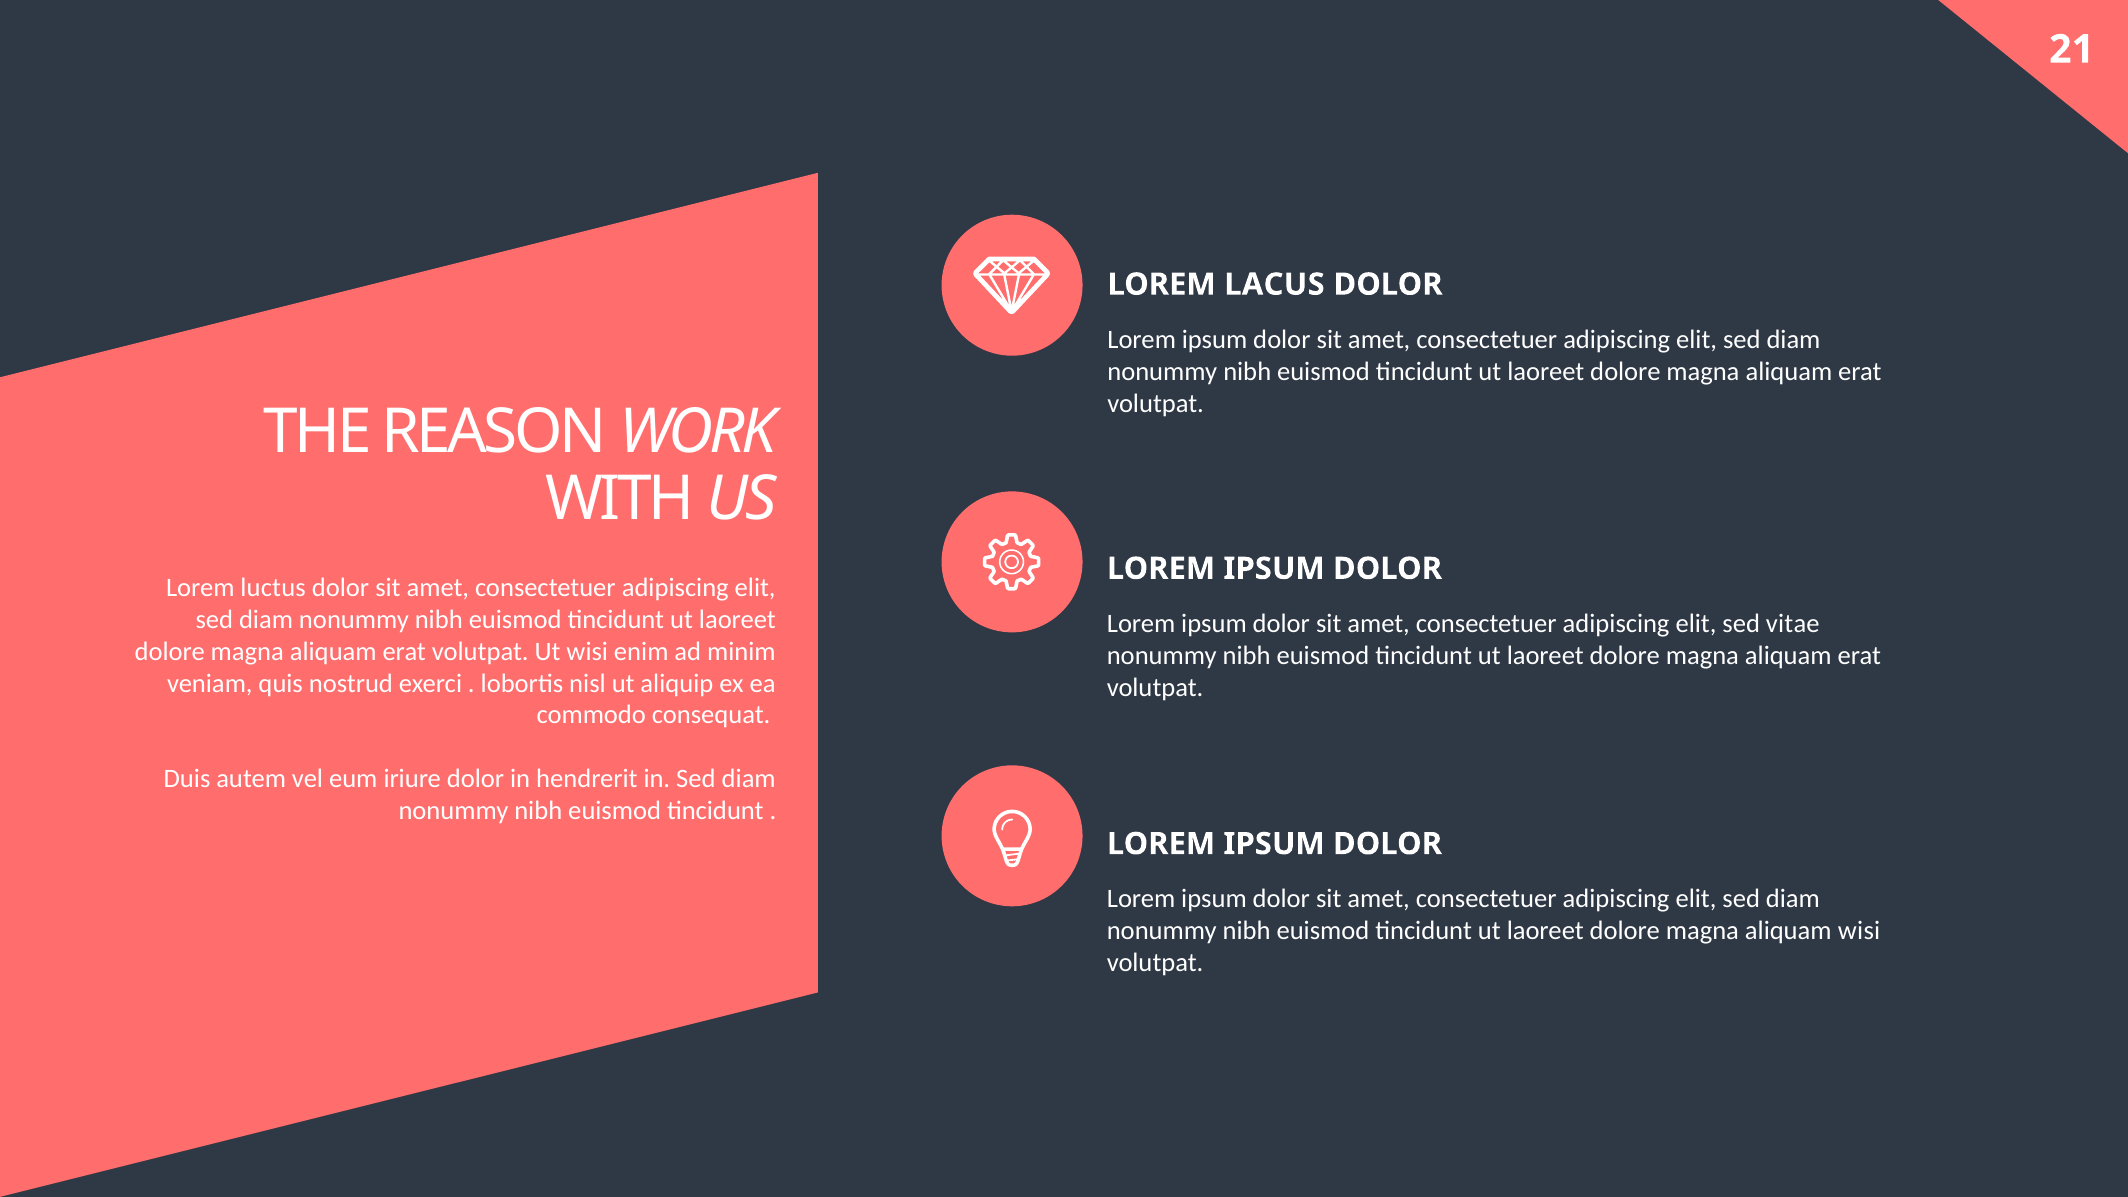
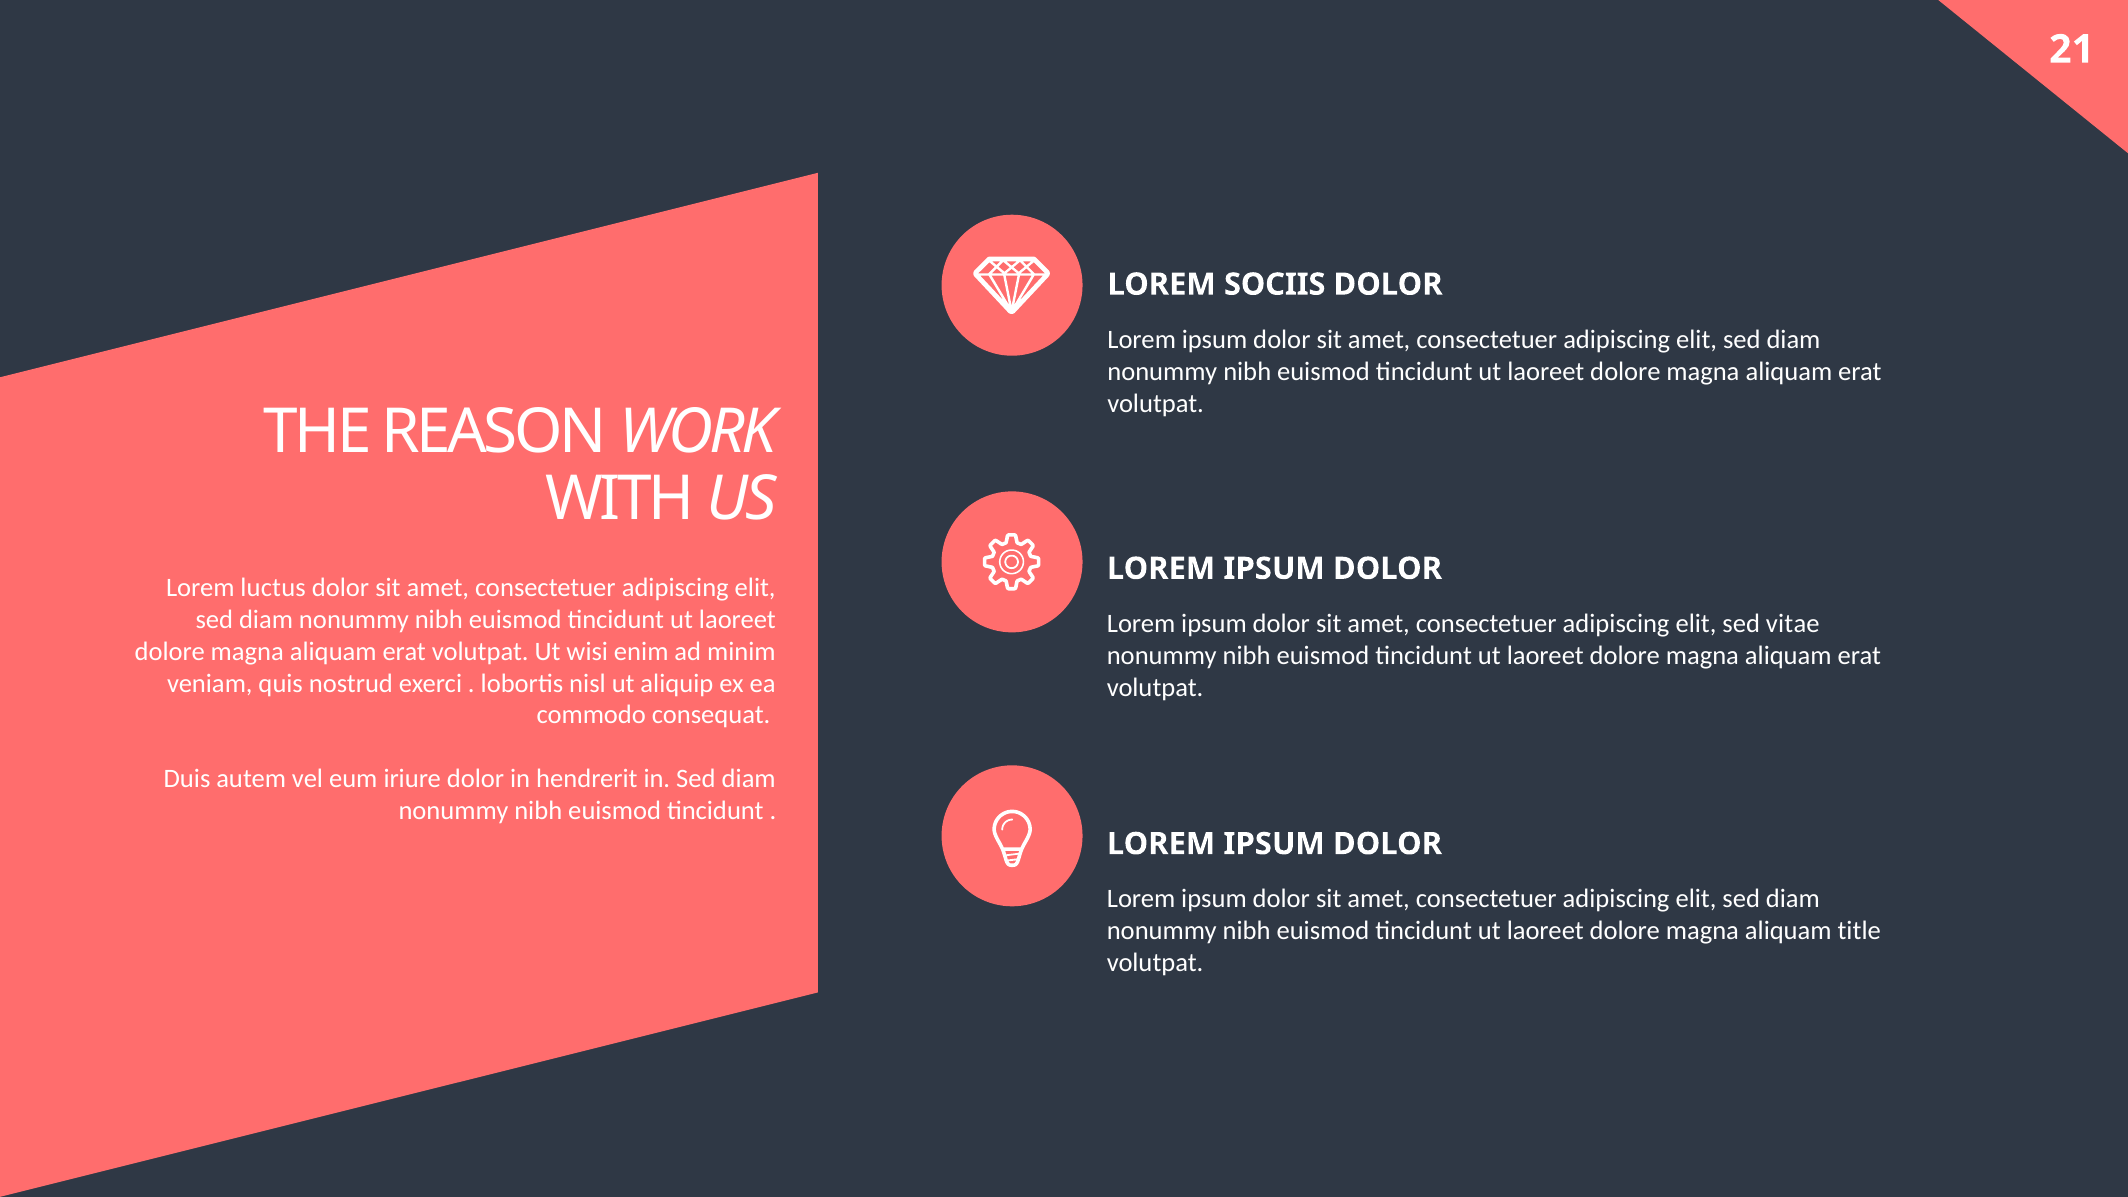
LACUS: LACUS -> SOCIIS
aliquam wisi: wisi -> title
